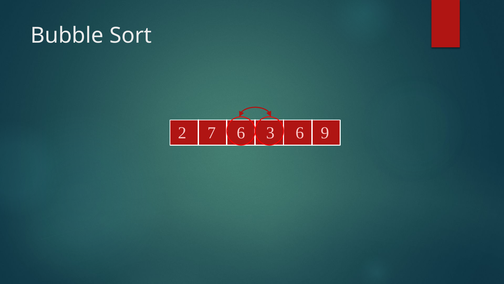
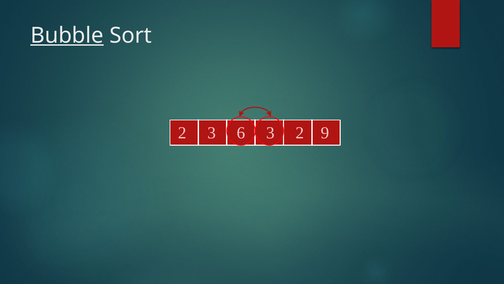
Bubble underline: none -> present
2 7: 7 -> 3
3 6: 6 -> 2
